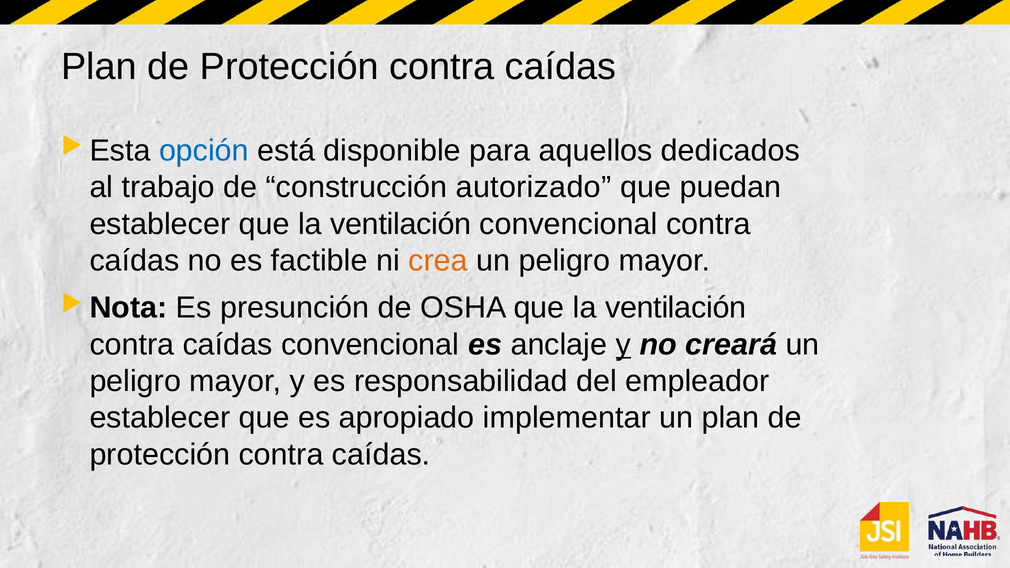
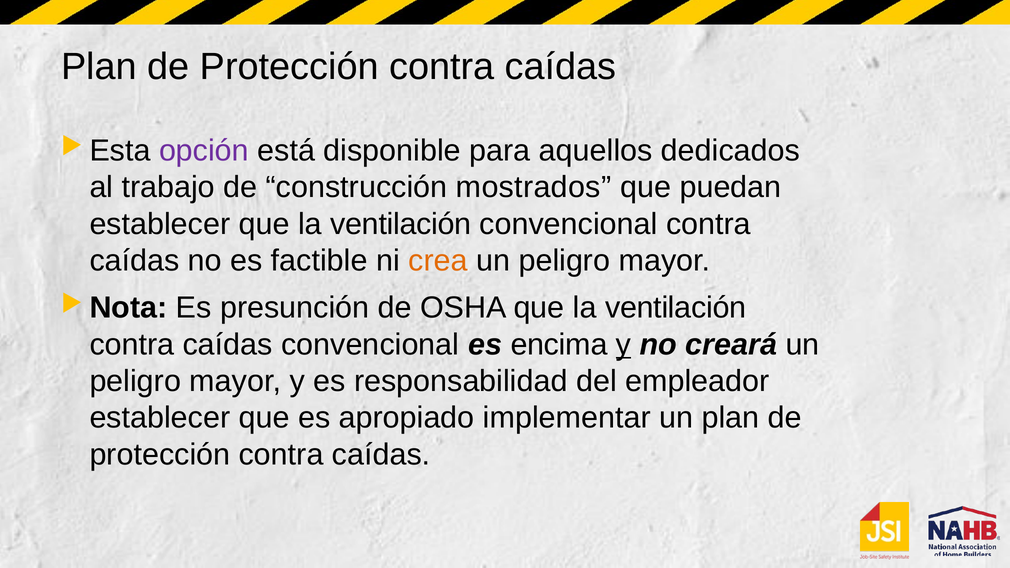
opción colour: blue -> purple
autorizado: autorizado -> mostrados
anclaje: anclaje -> encima
